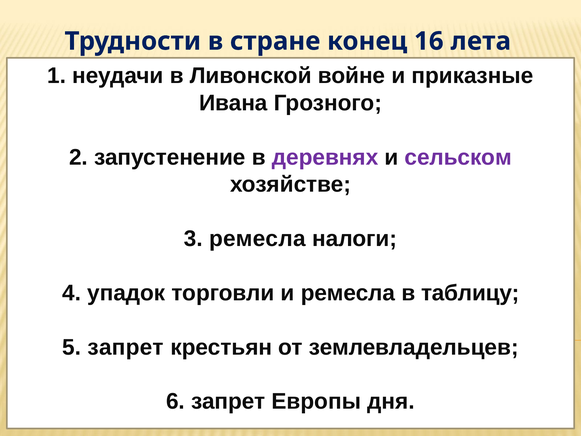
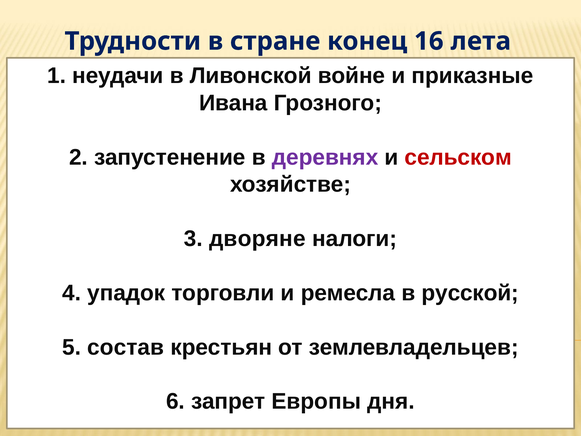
сельском colour: purple -> red
3 ремесла: ремесла -> дворяне
таблицу: таблицу -> русской
5 запрет: запрет -> состав
